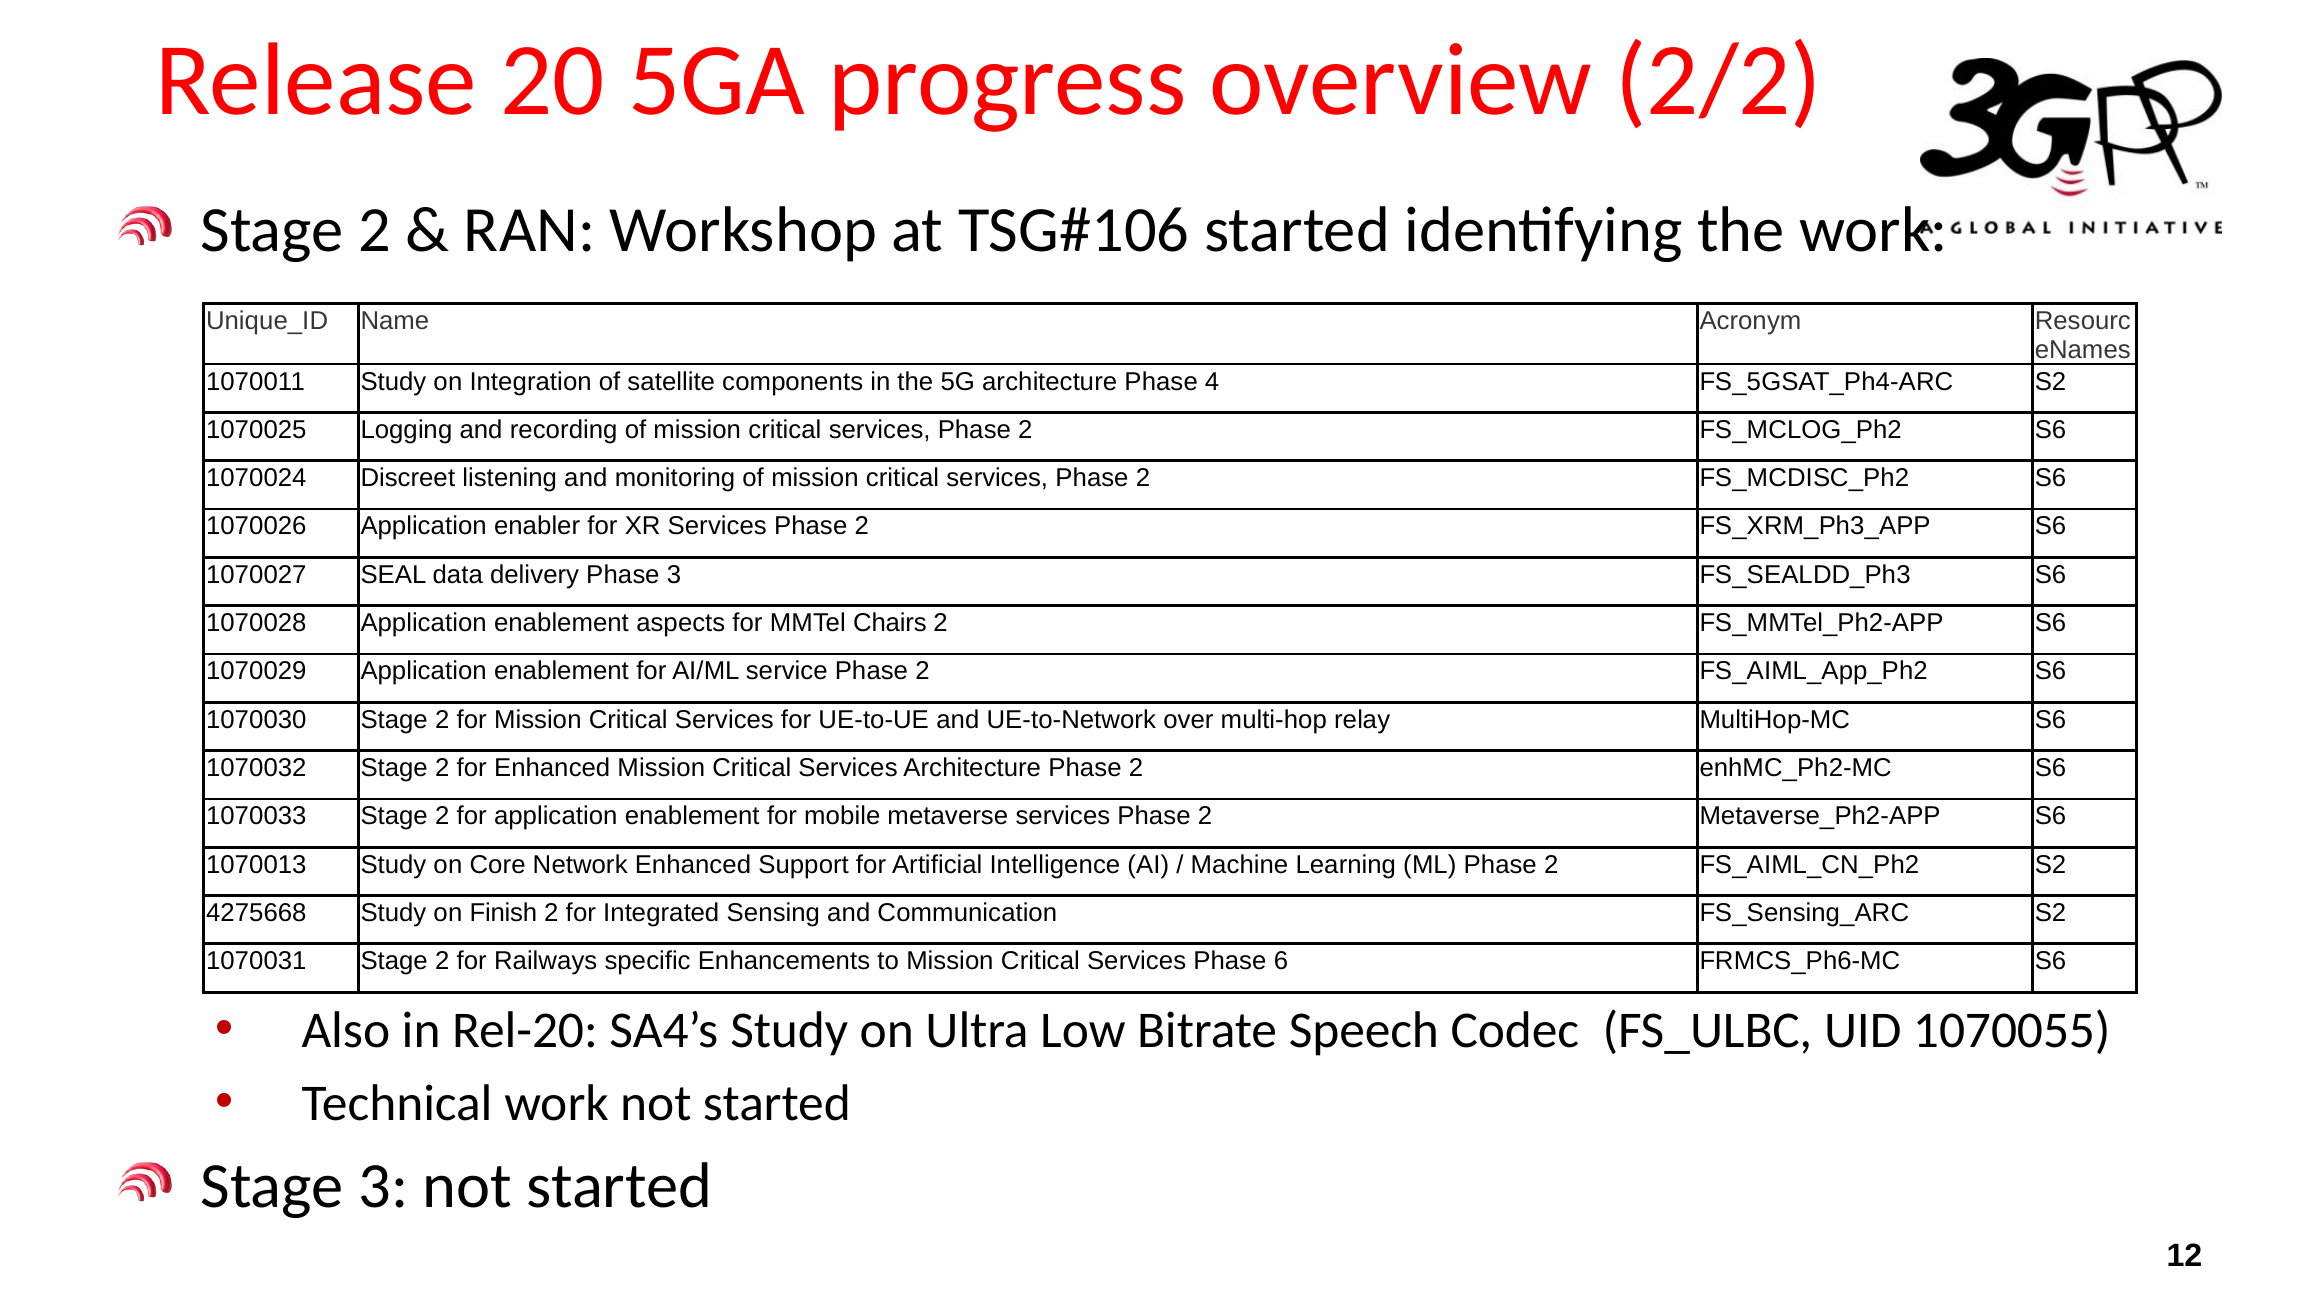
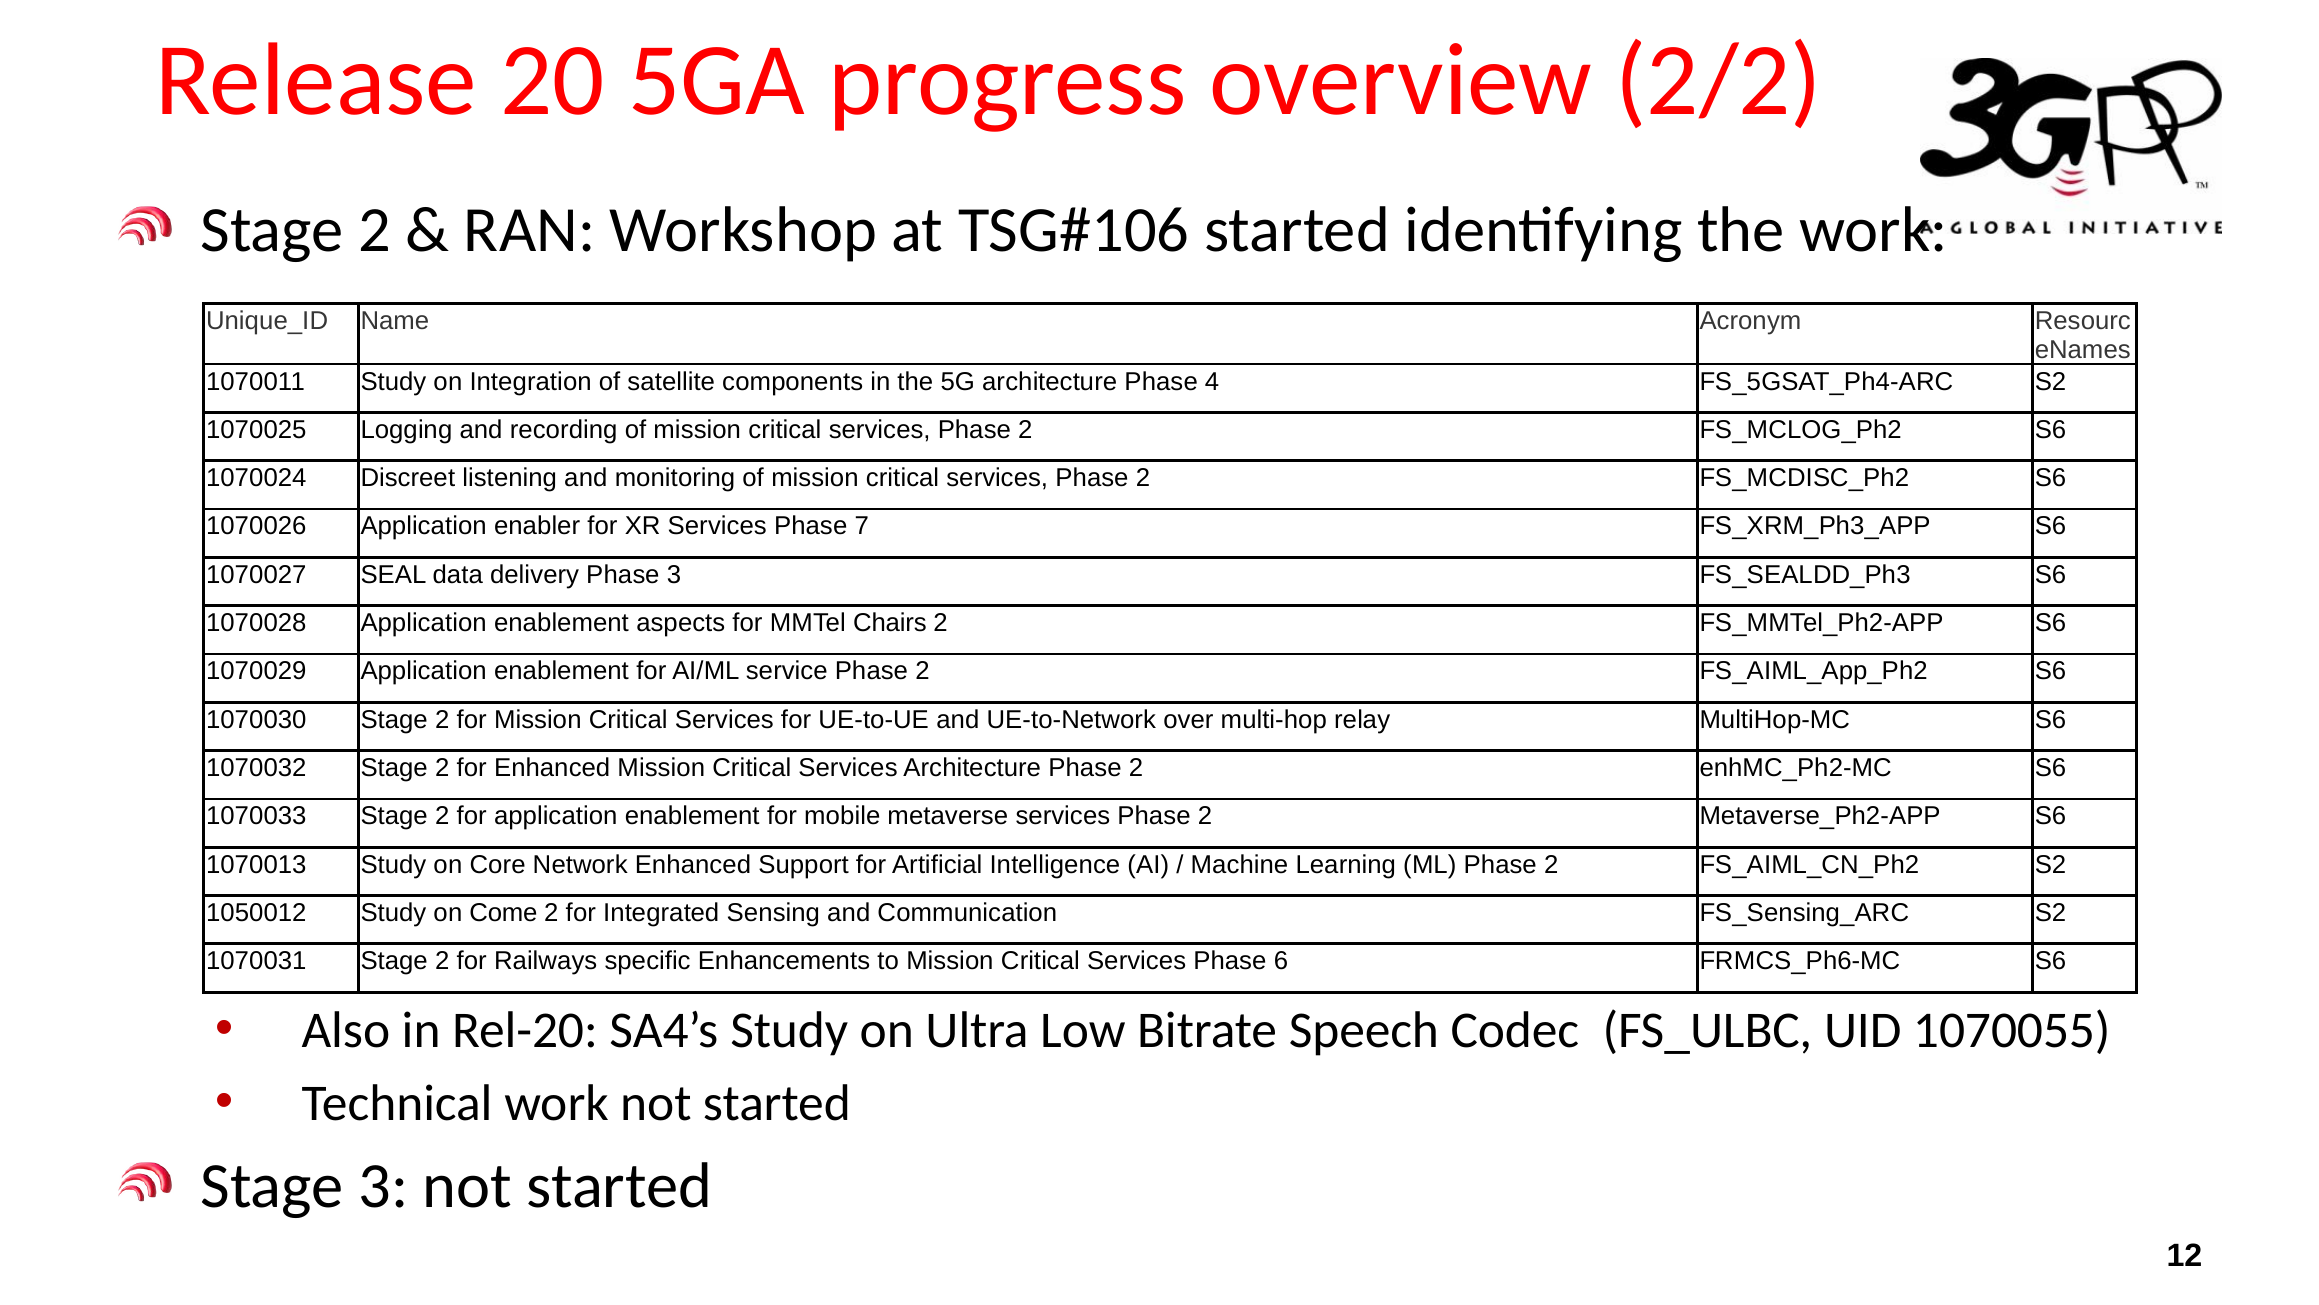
XR Services Phase 2: 2 -> 7
4275668: 4275668 -> 1050012
Finish: Finish -> Come
